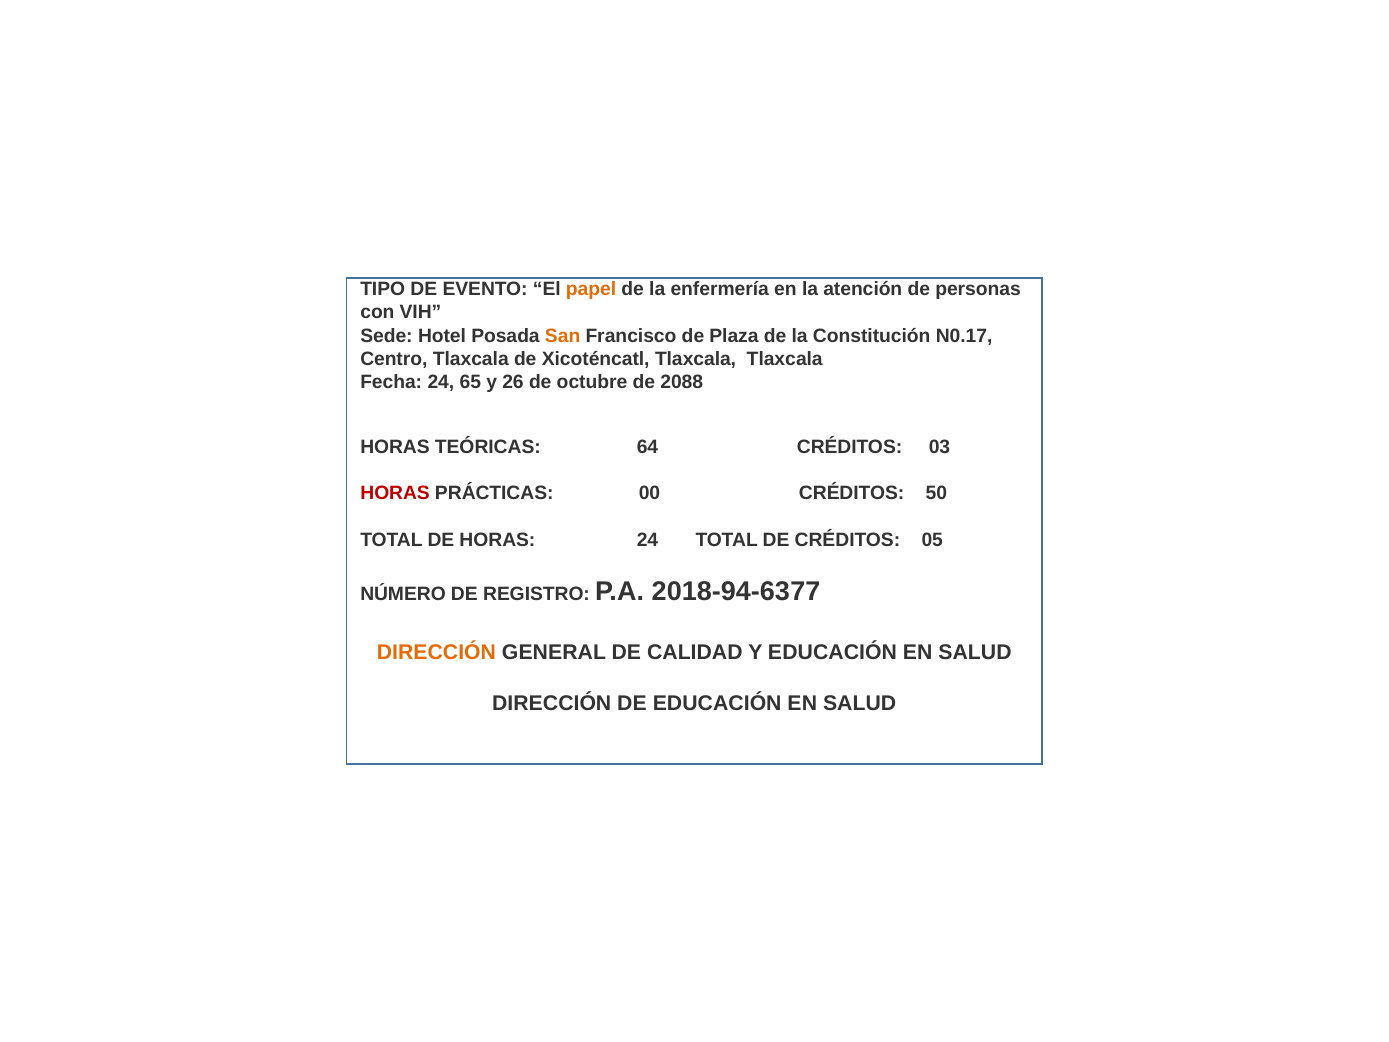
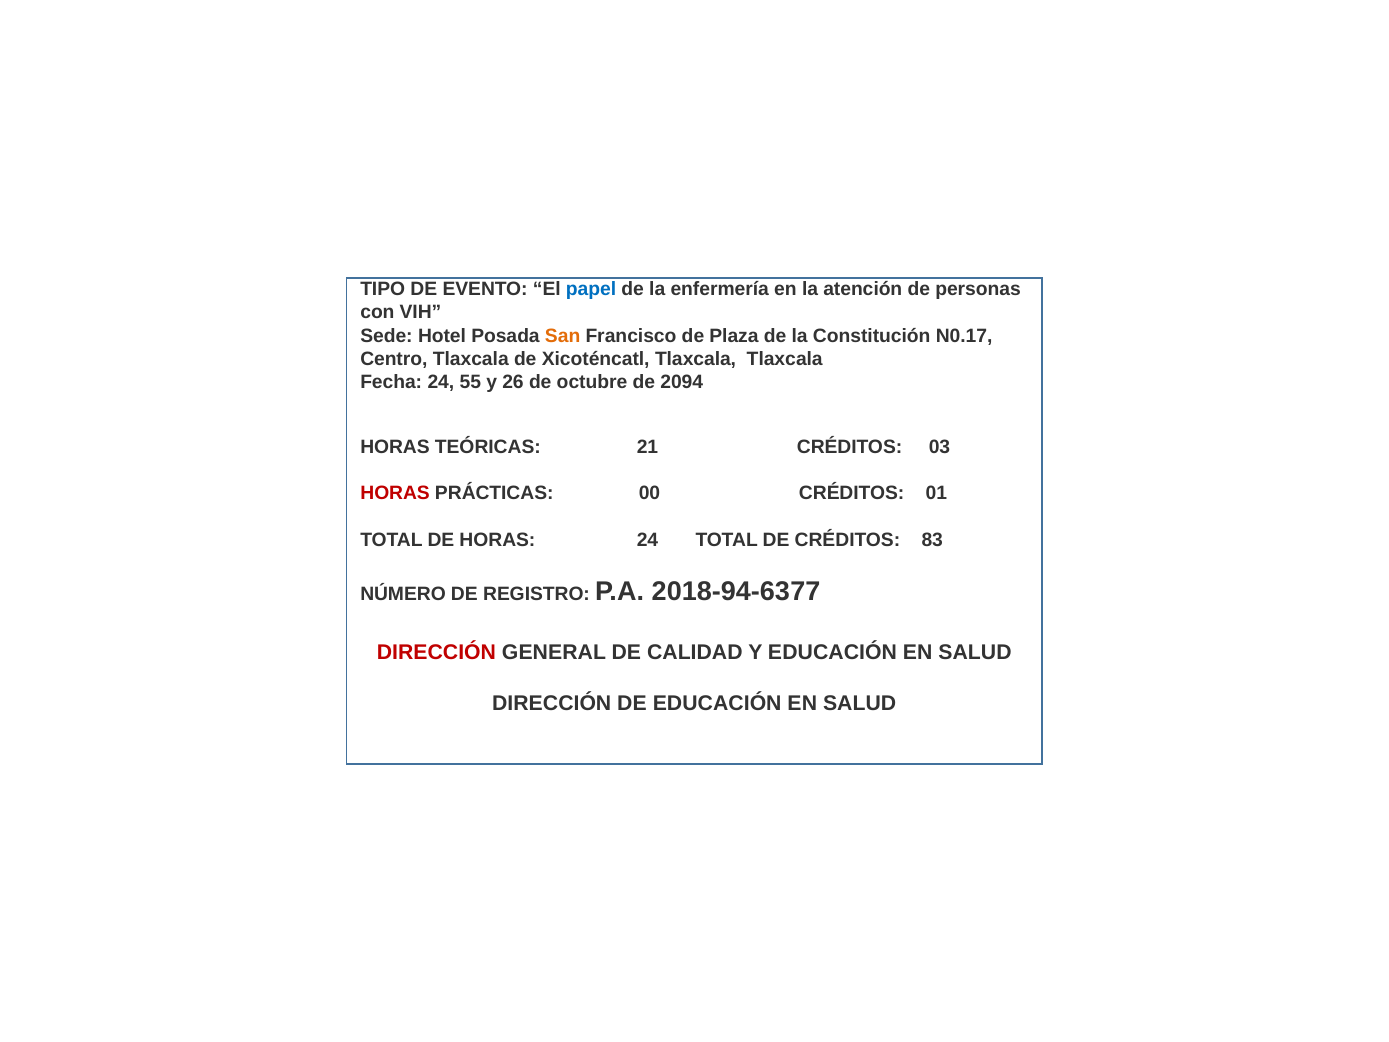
papel colour: orange -> blue
65: 65 -> 55
2088: 2088 -> 2094
64: 64 -> 21
50: 50 -> 01
05: 05 -> 83
DIRECCIÓN at (436, 652) colour: orange -> red
